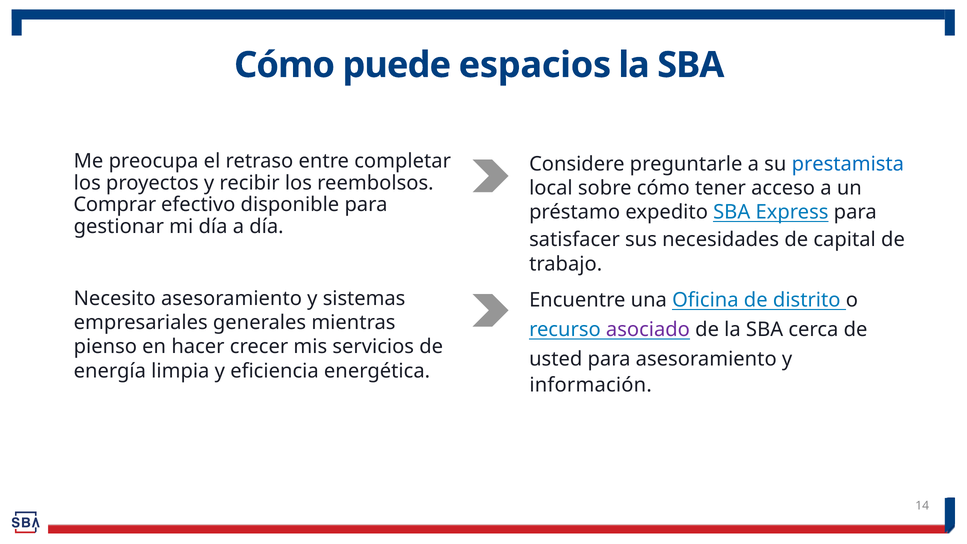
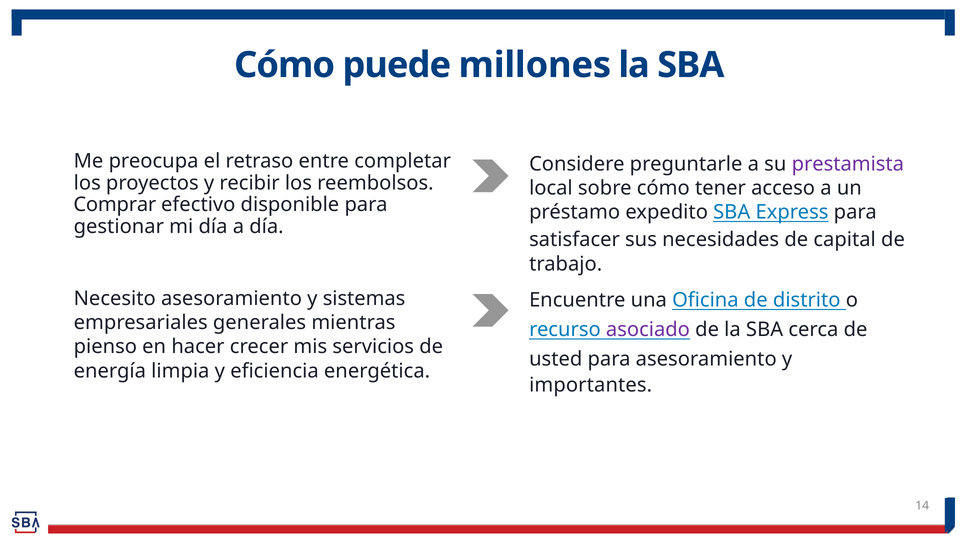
espacios: espacios -> millones
prestamista colour: blue -> purple
información: información -> importantes
